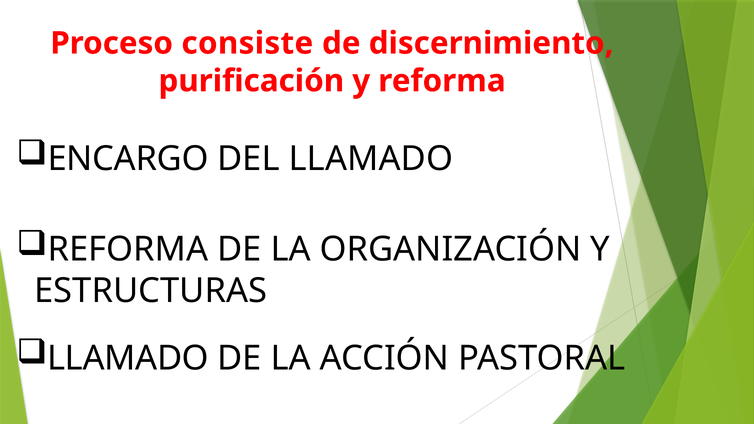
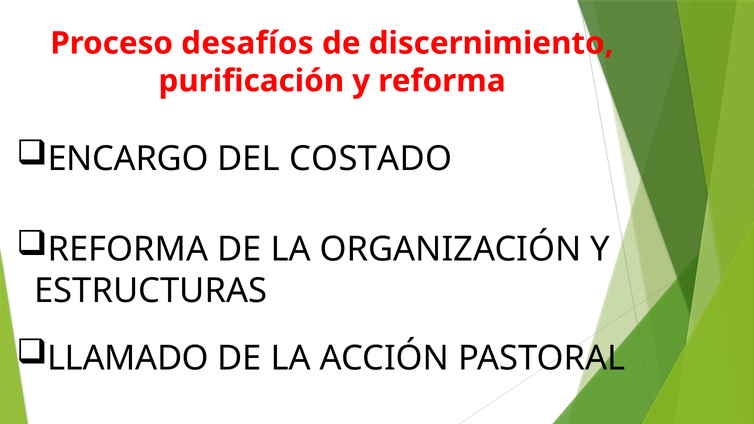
consiste: consiste -> desafíos
DEL LLAMADO: LLAMADO -> COSTADO
